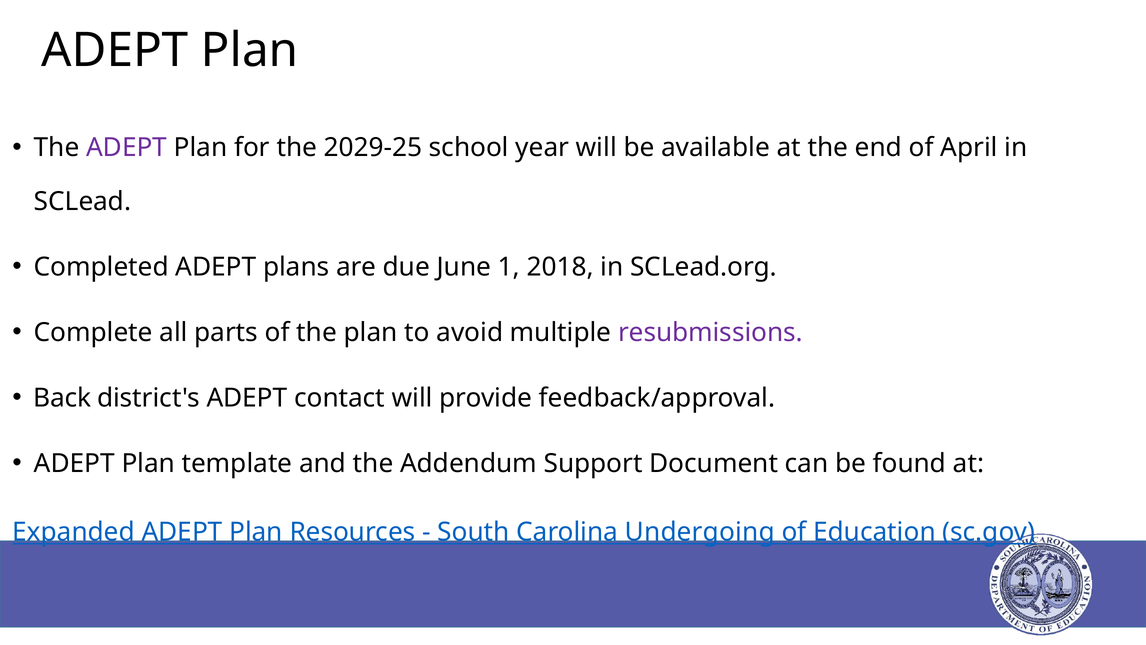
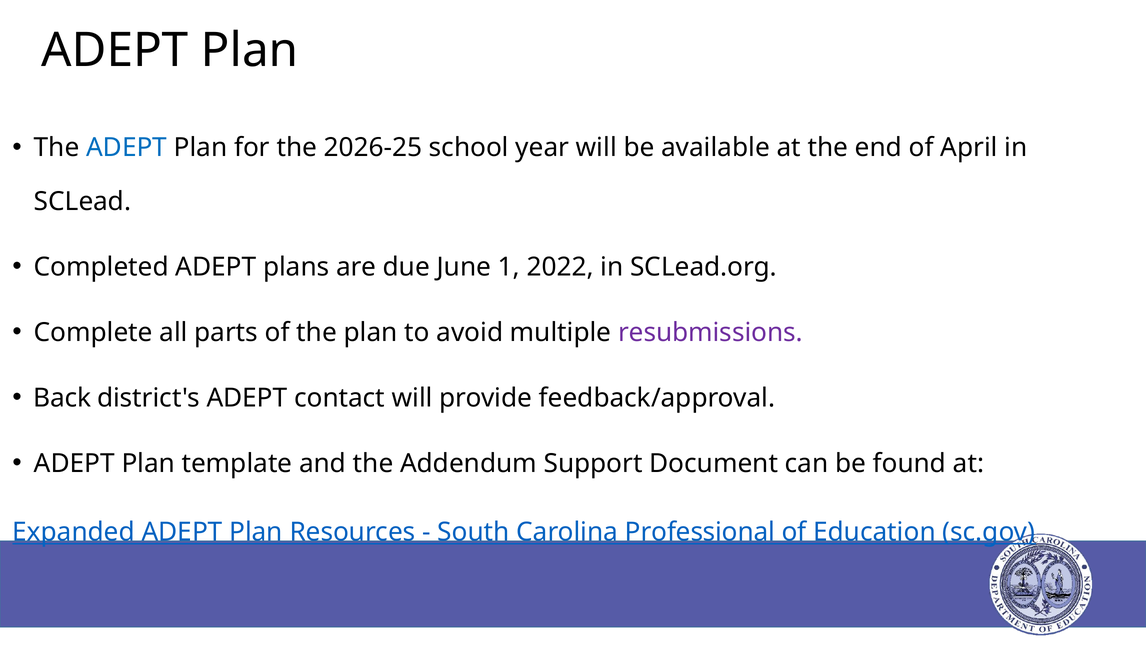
ADEPT at (127, 148) colour: purple -> blue
2029-25: 2029-25 -> 2026-25
2018: 2018 -> 2022
Undergoing: Undergoing -> Professional
